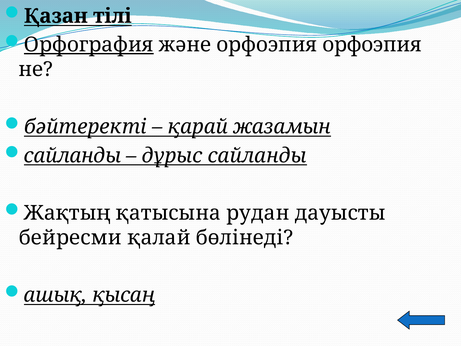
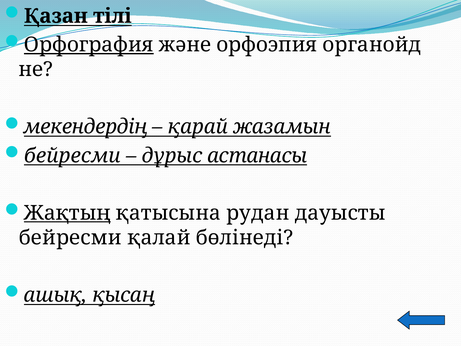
орфоэпия орфоэпия: орфоэпия -> органойд
бәйтеректі: бәйтеректі -> мекендердің
сайланды at (72, 155): сайланды -> бейресми
дұрыс сайланды: сайланды -> астанасы
Жақтың underline: none -> present
